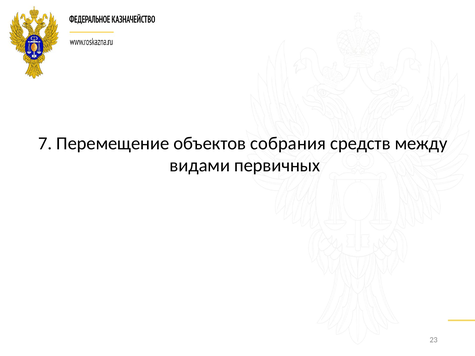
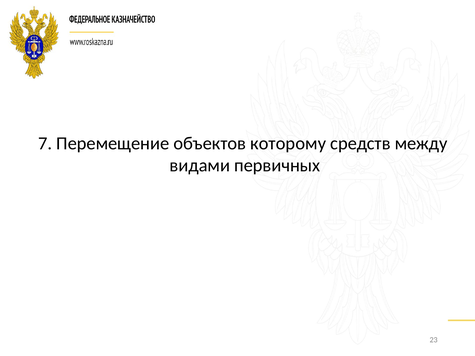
собрания: собрания -> которому
